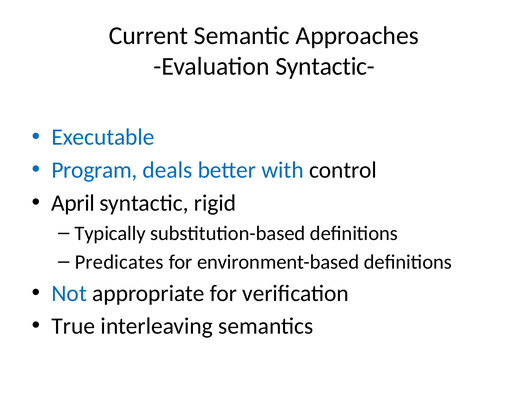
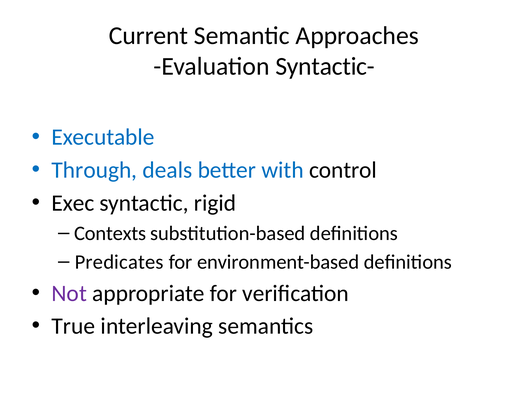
Program: Program -> Through
April: April -> Exec
Typically: Typically -> Contexts
Not colour: blue -> purple
